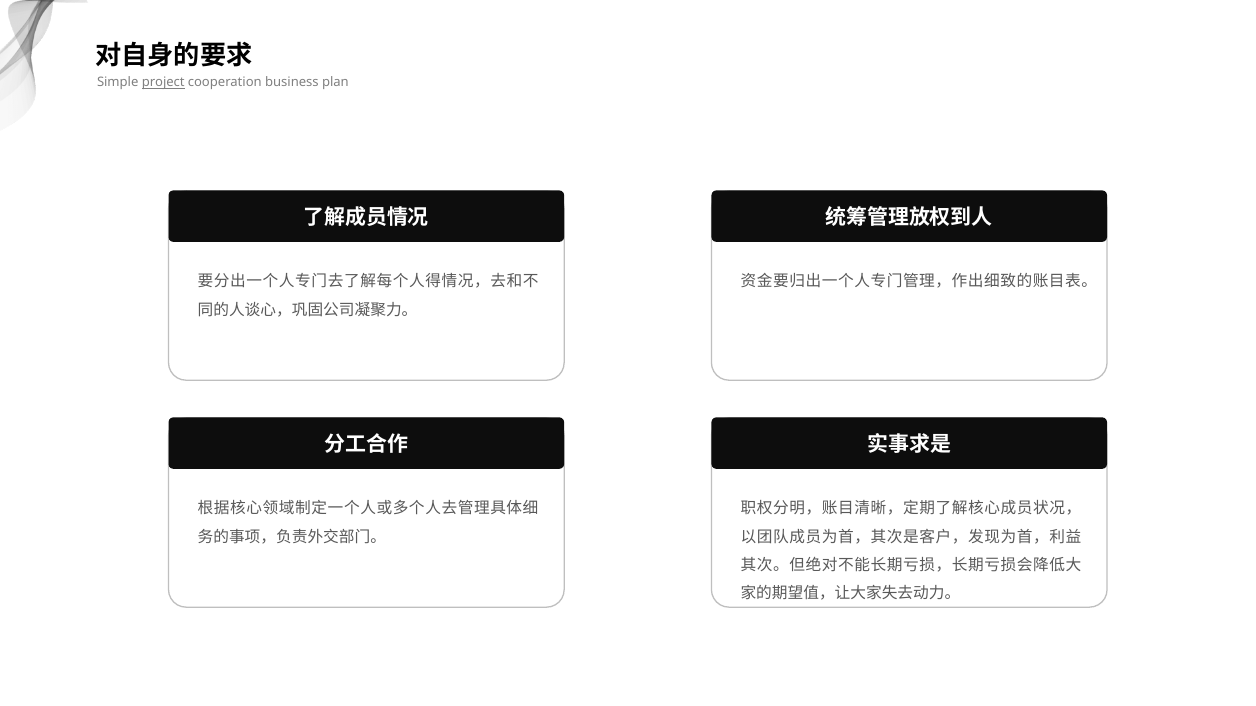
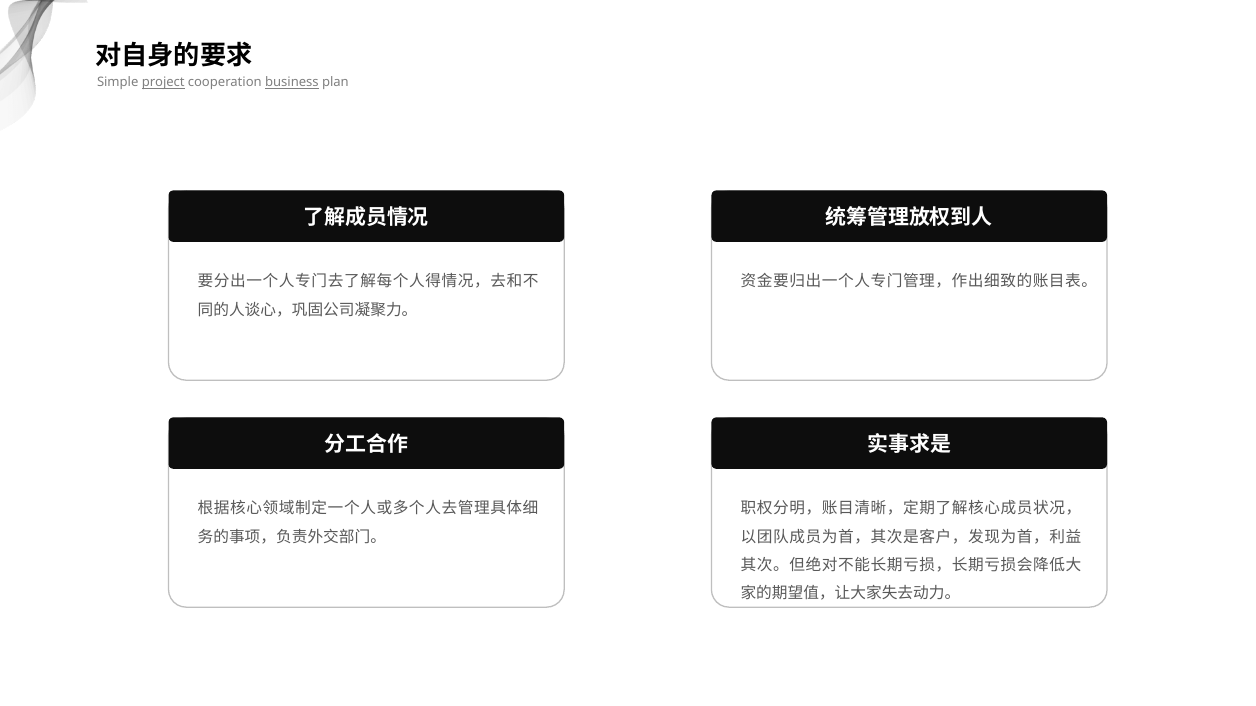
business underline: none -> present
